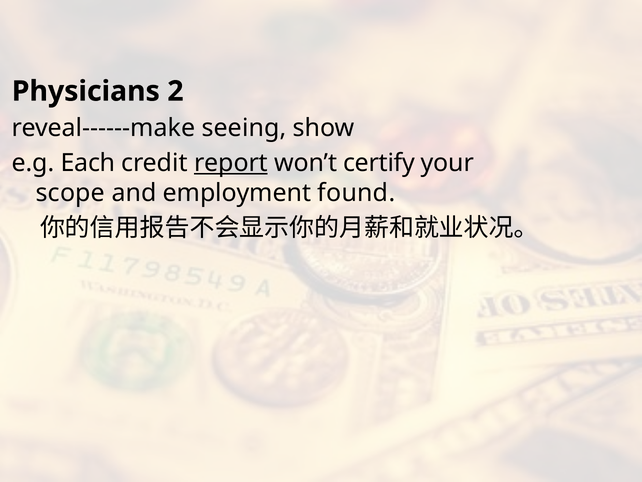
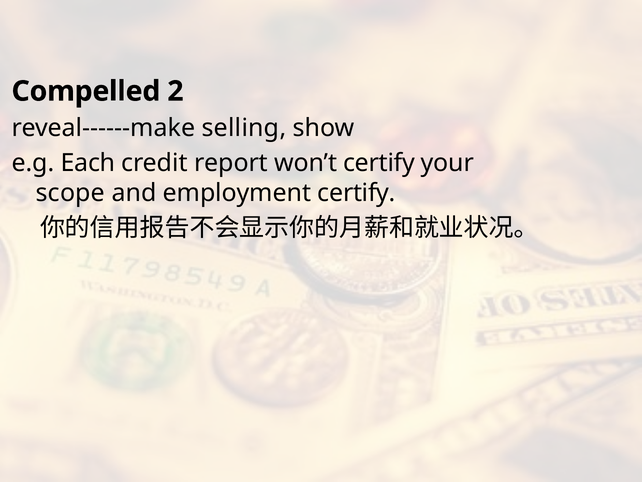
Physicians: Physicians -> Compelled
seeing: seeing -> selling
report underline: present -> none
employment found: found -> certify
